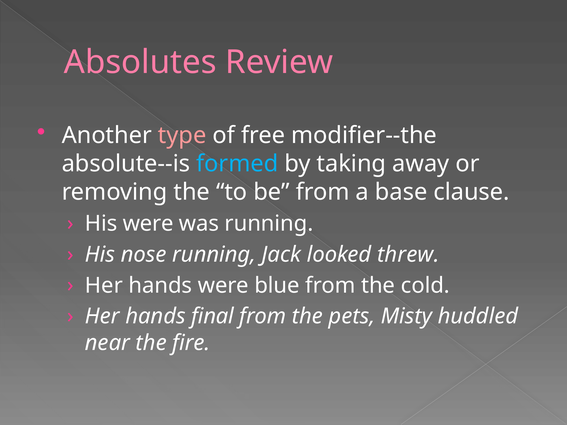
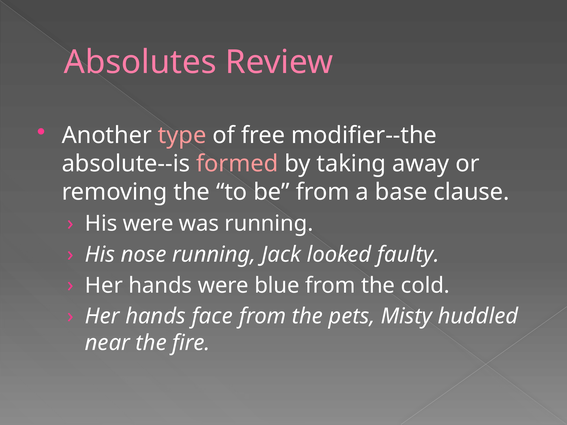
formed colour: light blue -> pink
threw: threw -> faulty
final: final -> face
